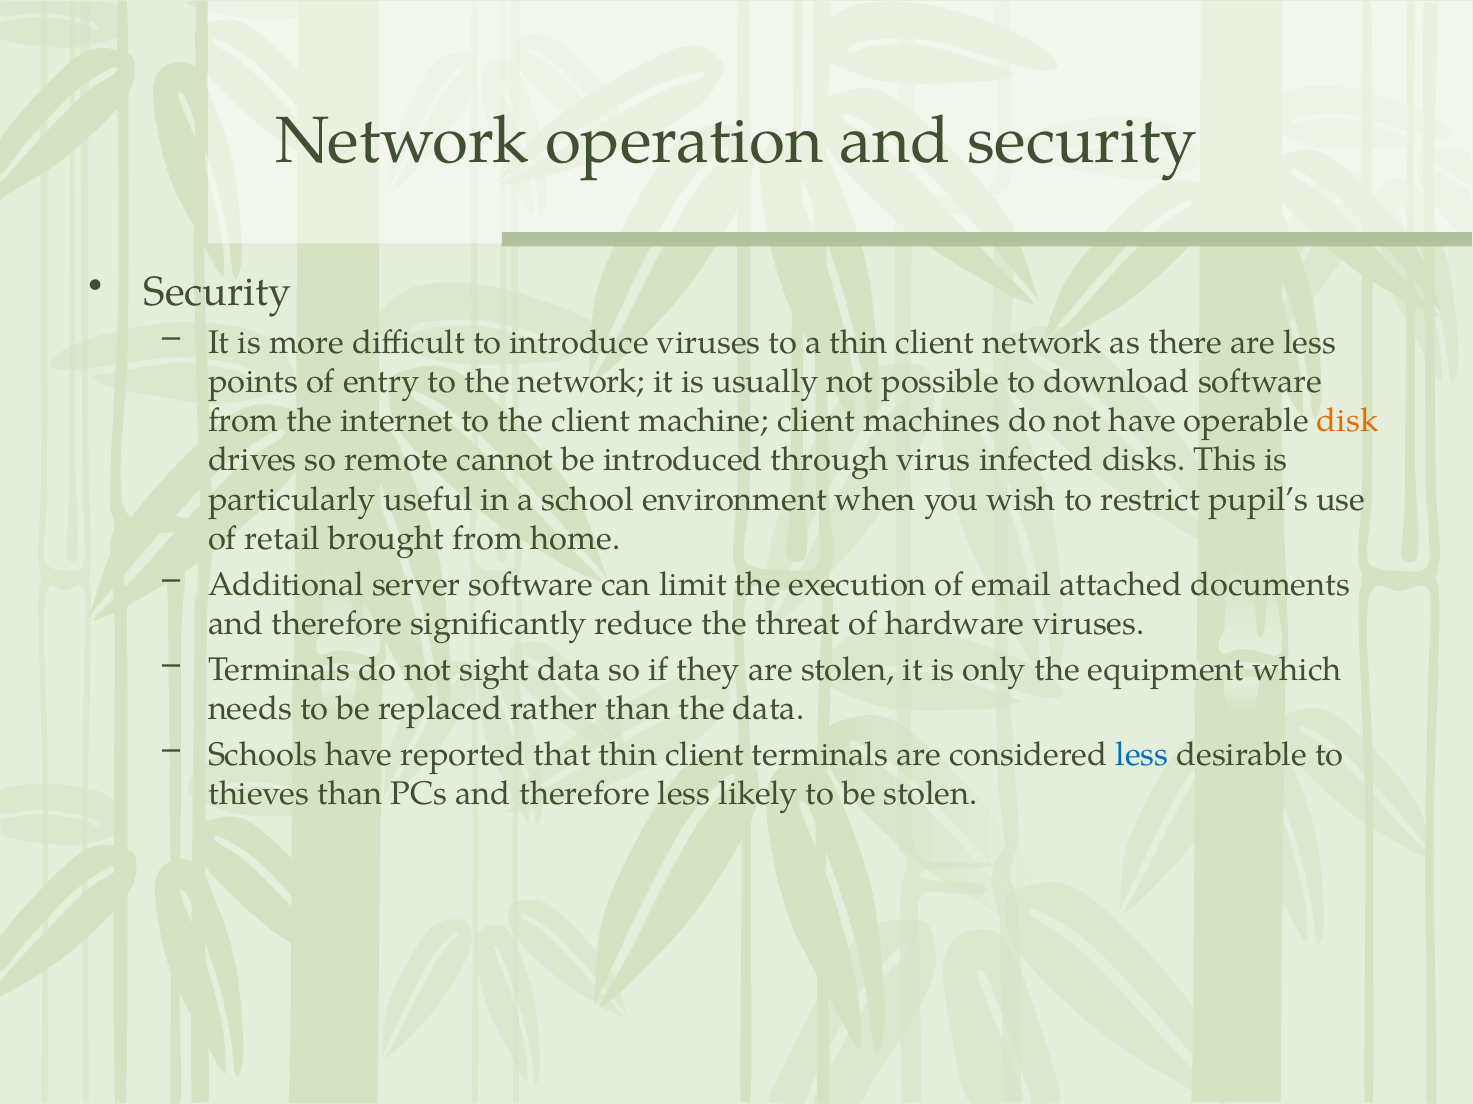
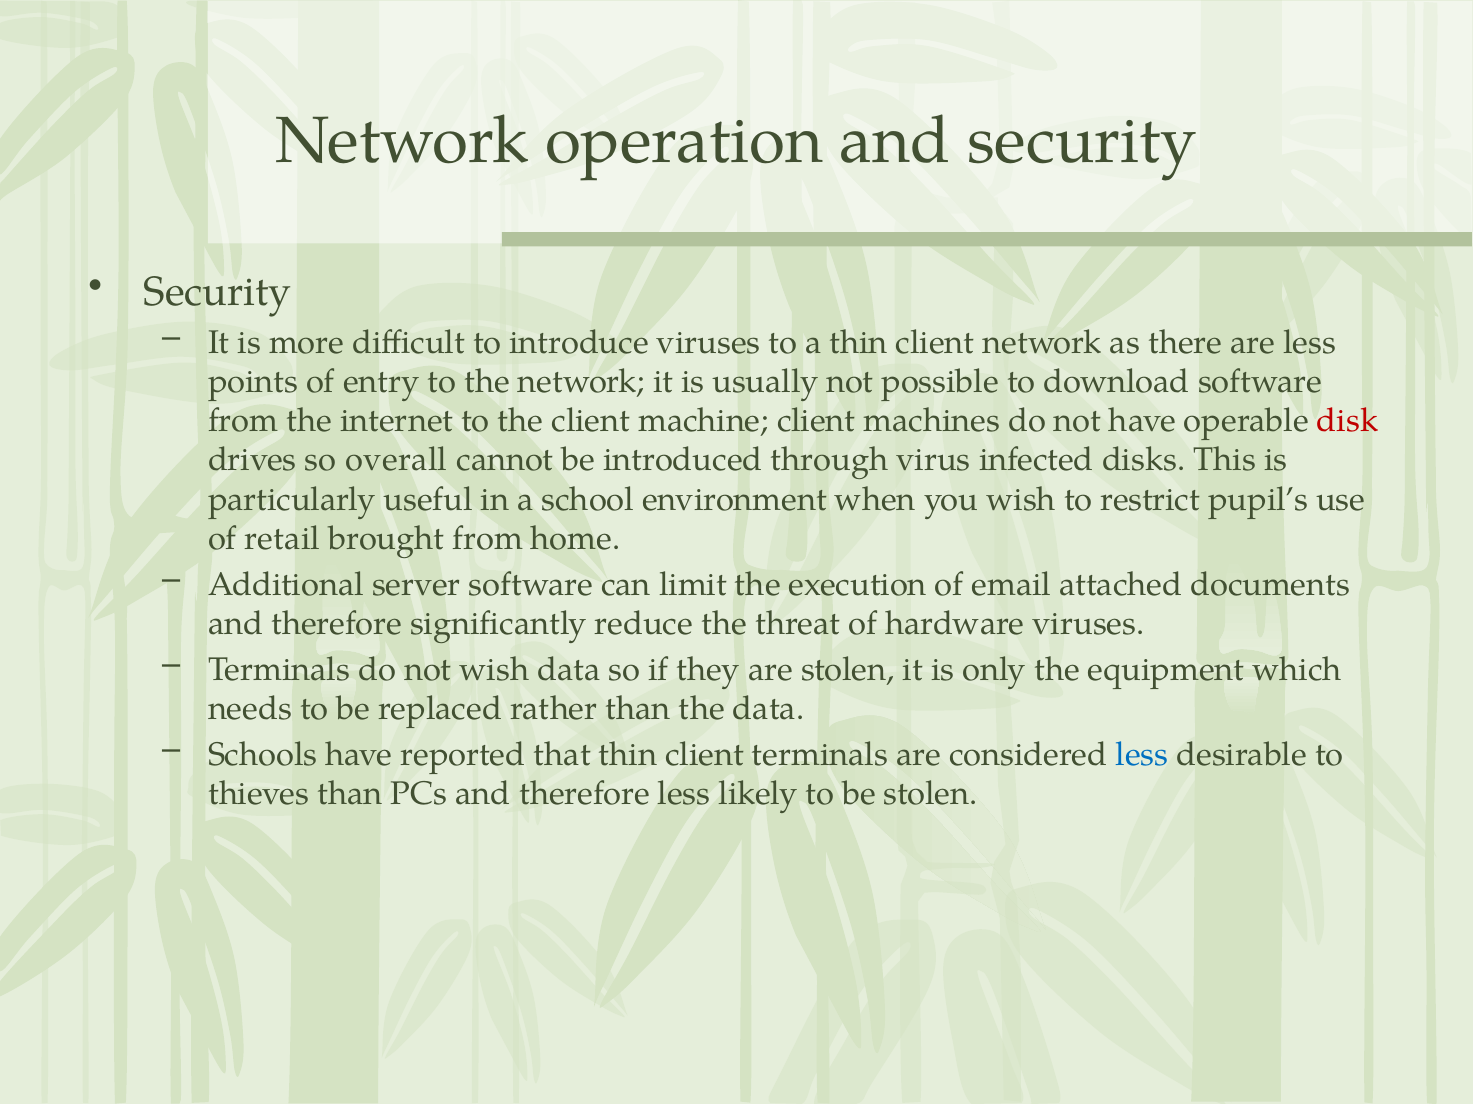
disk colour: orange -> red
remote: remote -> overall
not sight: sight -> wish
